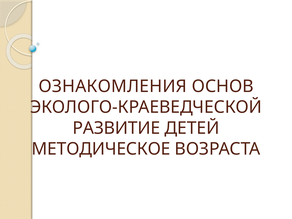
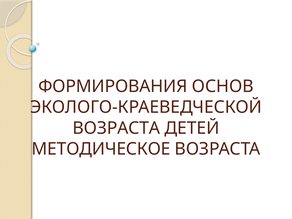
ОЗНАКОМЛЕНИЯ: ОЗНАКОМЛЕНИЯ -> ФОРМИРОВАНИЯ
РАЗВИТИЕ at (116, 128): РАЗВИТИЕ -> ВОЗРАСТА
